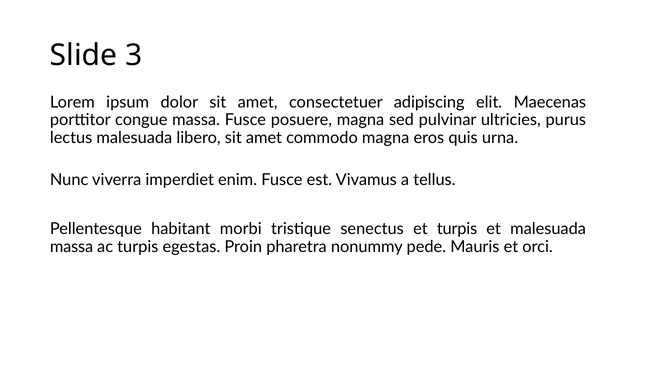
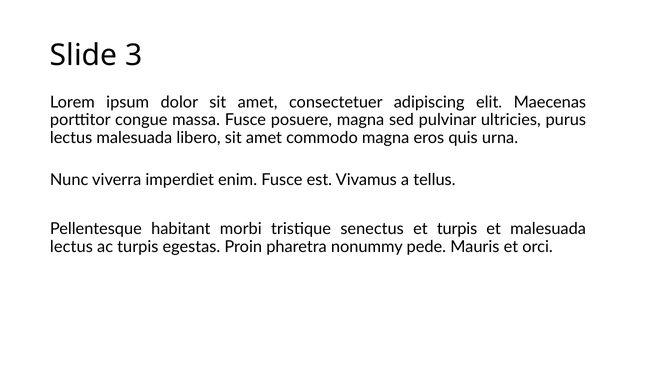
massa at (72, 246): massa -> lectus
